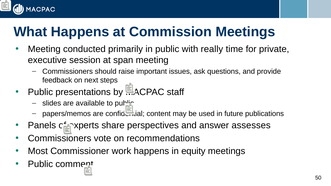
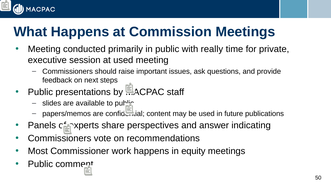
at span: span -> used
assesses: assesses -> indicating
